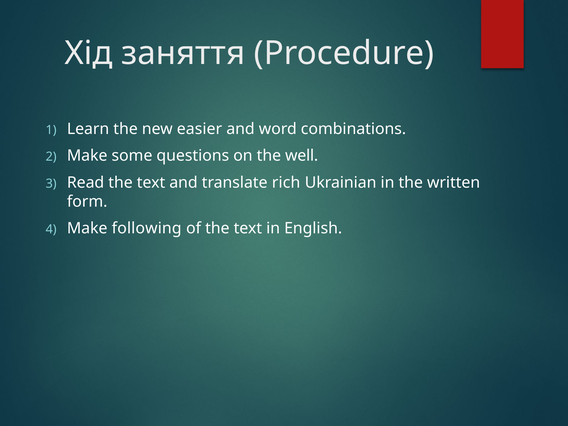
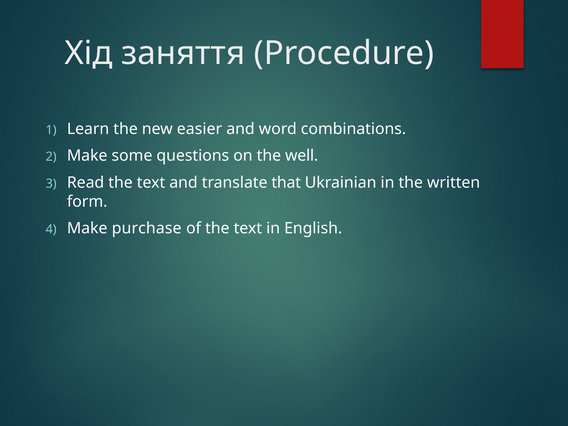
rich: rich -> that
following: following -> purchase
